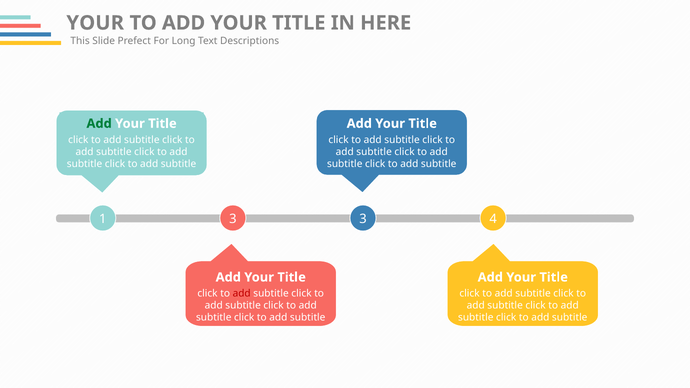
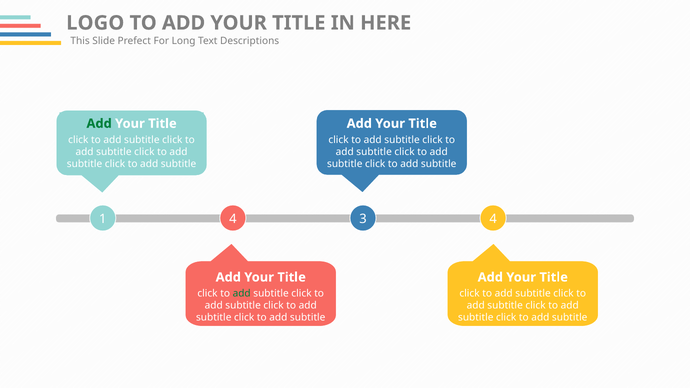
YOUR at (95, 23): YOUR -> LOGO
1 3: 3 -> 4
add at (242, 294) colour: red -> green
